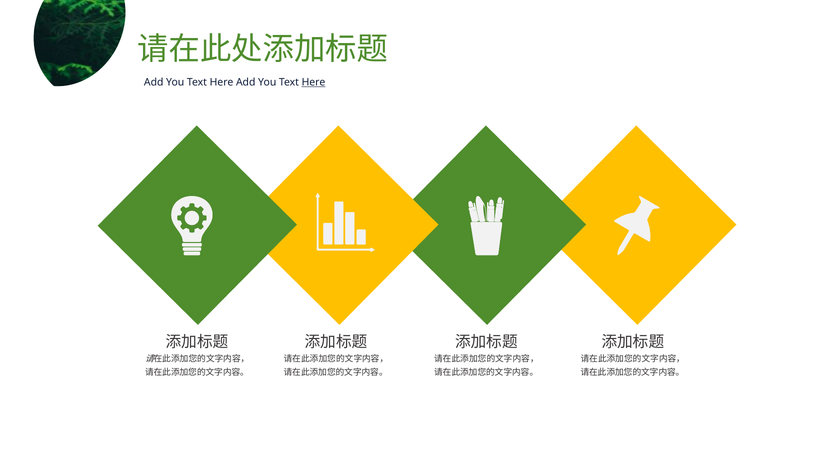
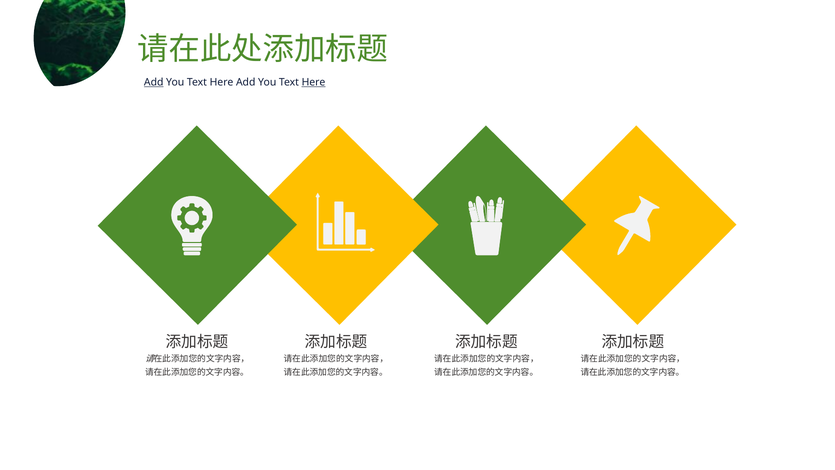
Add at (154, 82) underline: none -> present
